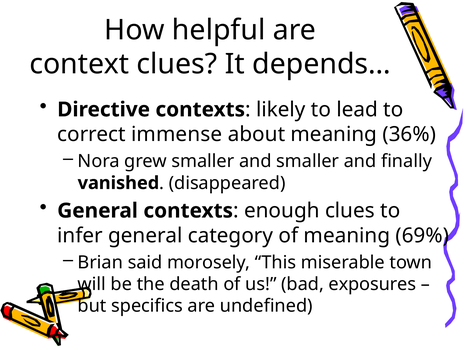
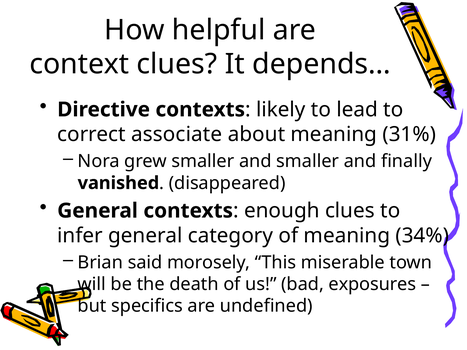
immense: immense -> associate
36%: 36% -> 31%
69%: 69% -> 34%
